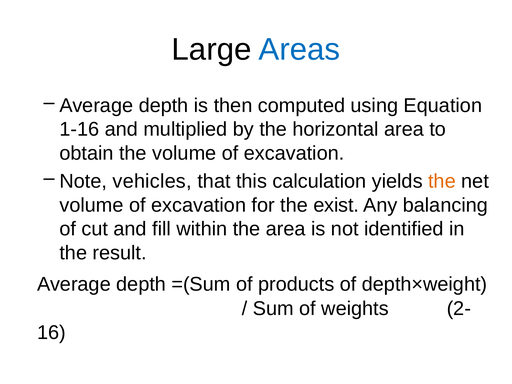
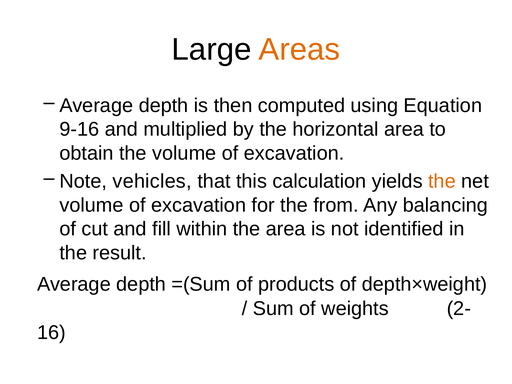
Areas colour: blue -> orange
1-16: 1-16 -> 9-16
exist: exist -> from
